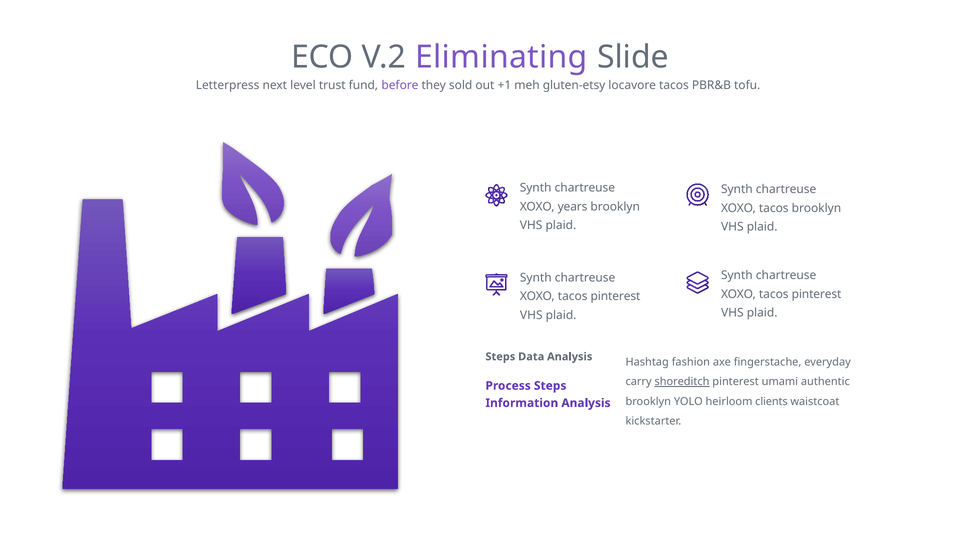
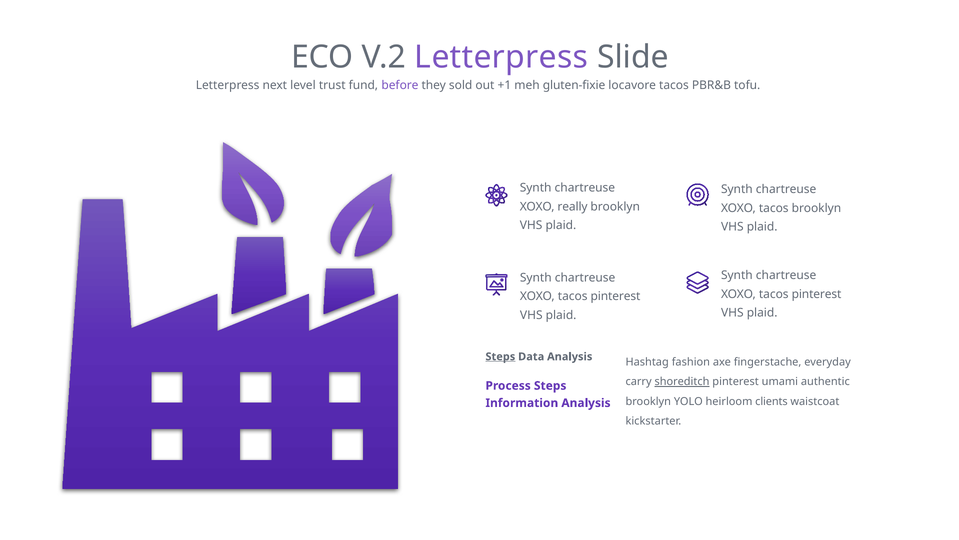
V.2 Eliminating: Eliminating -> Letterpress
gluten-etsy: gluten-etsy -> gluten-fixie
years: years -> really
Steps at (500, 356) underline: none -> present
